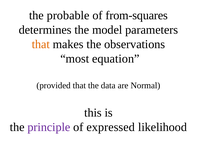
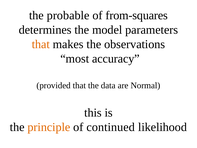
equation: equation -> accuracy
principle colour: purple -> orange
expressed: expressed -> continued
